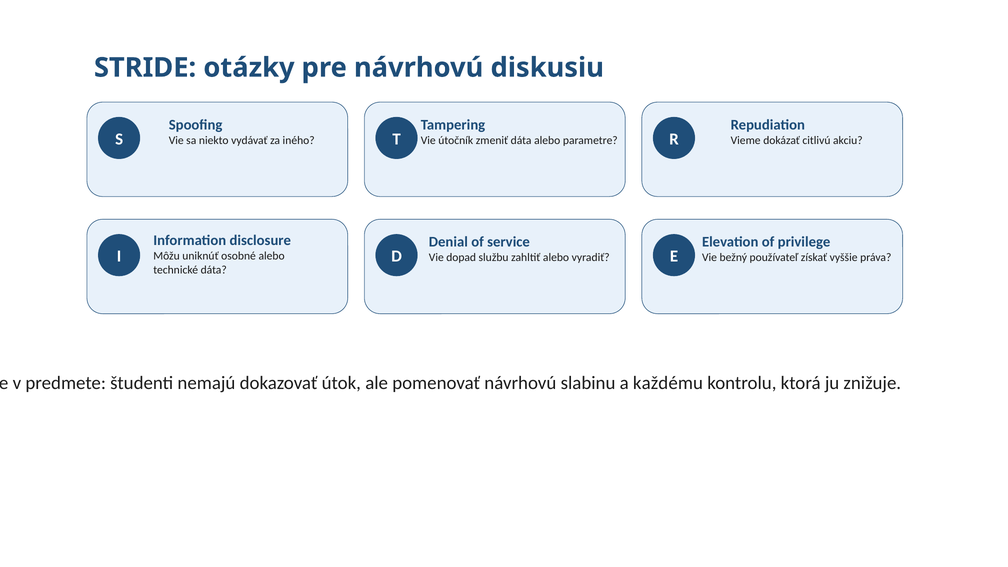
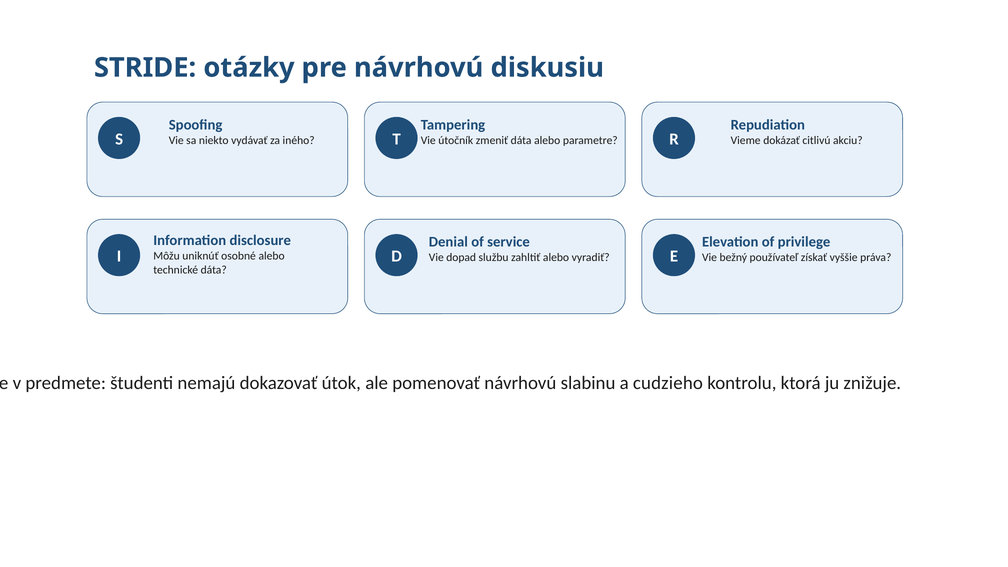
každému: každému -> cudzieho
